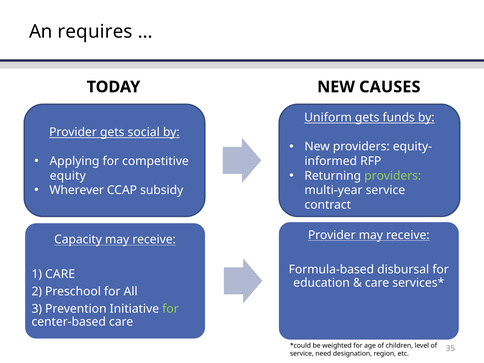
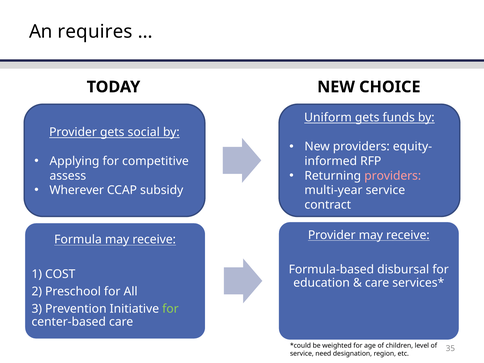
CAUSES: CAUSES -> CHOICE
providers at (393, 176) colour: light green -> pink
equity: equity -> assess
Capacity: Capacity -> Formula
CARE at (60, 274): CARE -> COST
